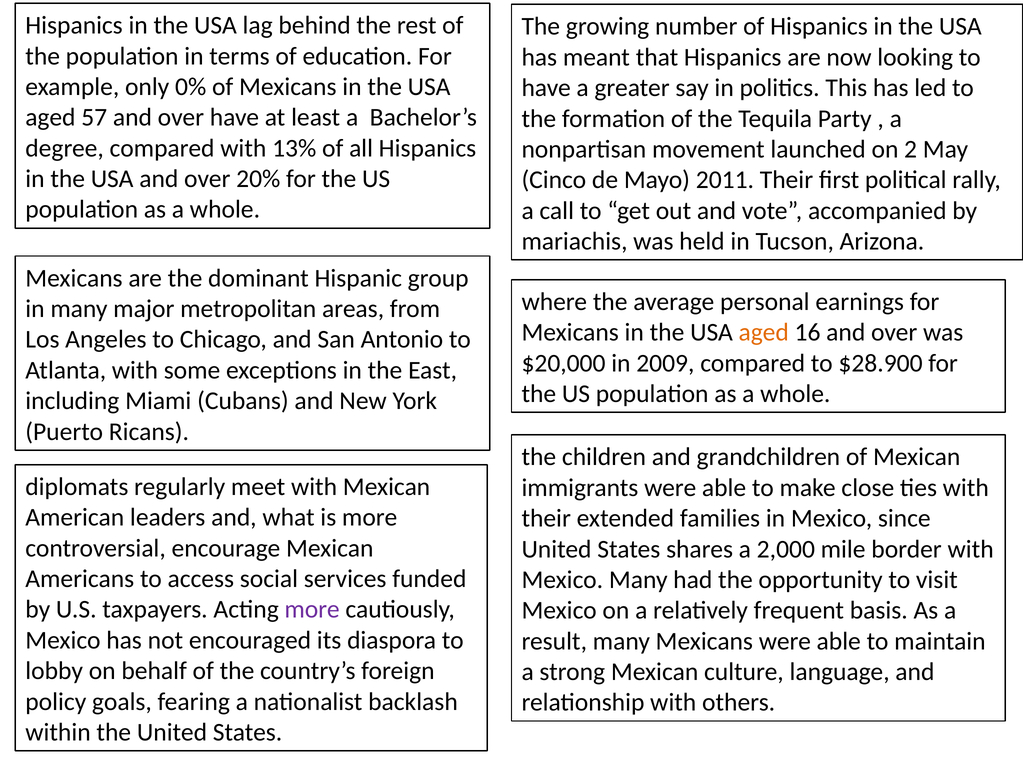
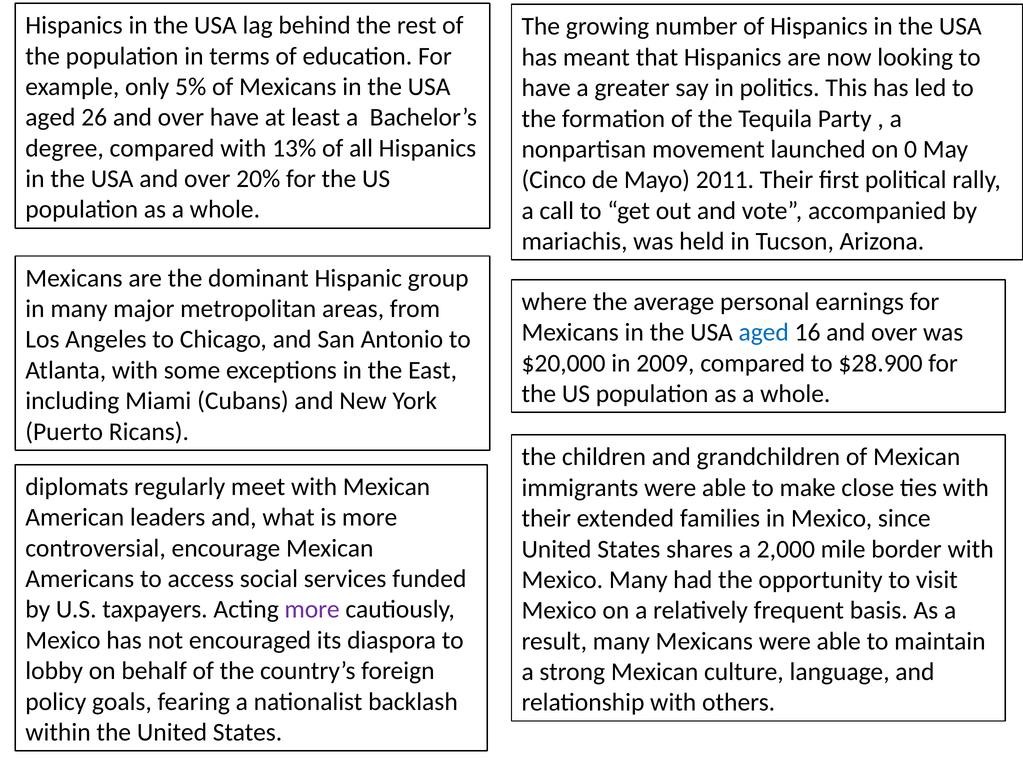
0%: 0% -> 5%
57: 57 -> 26
2: 2 -> 0
aged at (764, 333) colour: orange -> blue
